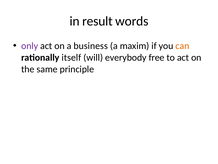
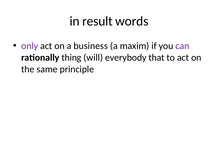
can colour: orange -> purple
itself: itself -> thing
free: free -> that
